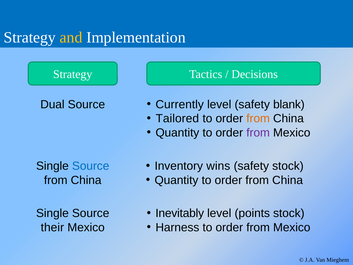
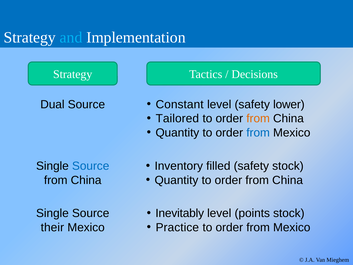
and colour: yellow -> light blue
Currently: Currently -> Constant
blank: blank -> lower
from at (258, 133) colour: purple -> blue
wins: wins -> filled
Harness: Harness -> Practice
